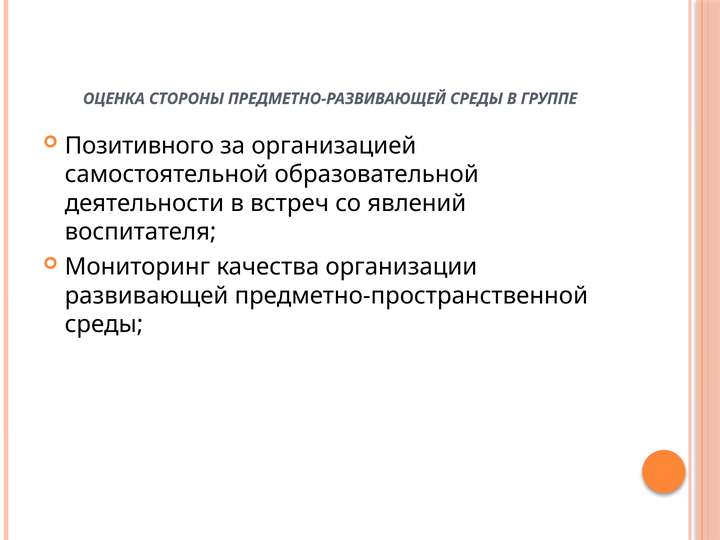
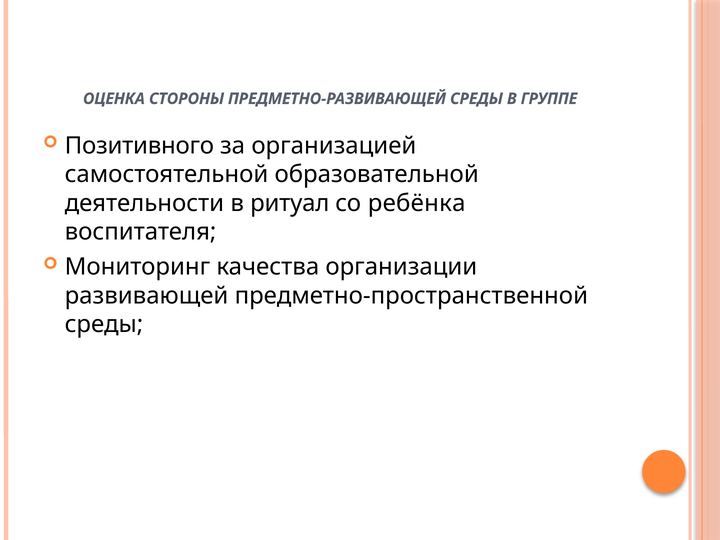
встреч: встреч -> ритуал
явлений: явлений -> ребёнка
